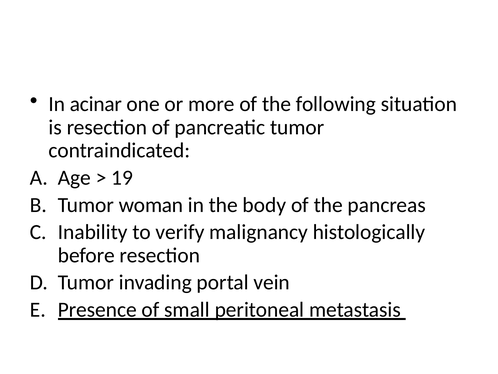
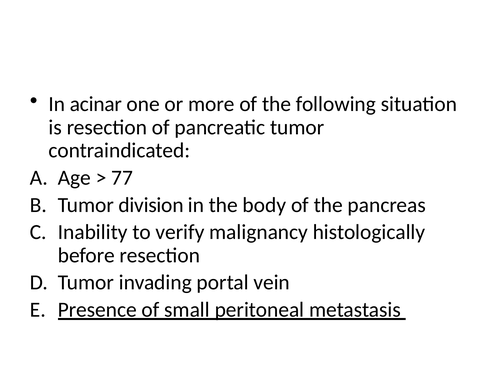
19: 19 -> 77
woman: woman -> division
